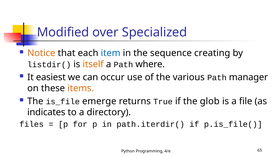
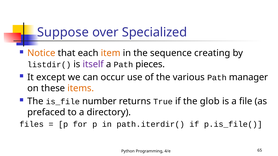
Modified: Modified -> Suppose
item colour: blue -> orange
itself colour: orange -> purple
where: where -> pieces
easiest: easiest -> except
emerge: emerge -> number
indicates: indicates -> prefaced
